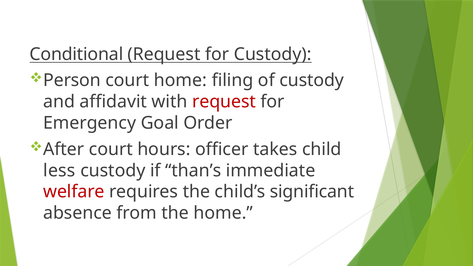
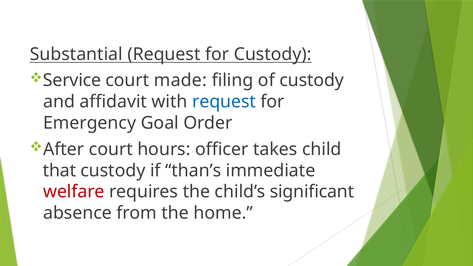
Conditional: Conditional -> Substantial
Person: Person -> Service
court home: home -> made
request at (224, 102) colour: red -> blue
less: less -> that
